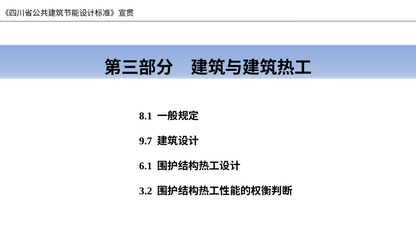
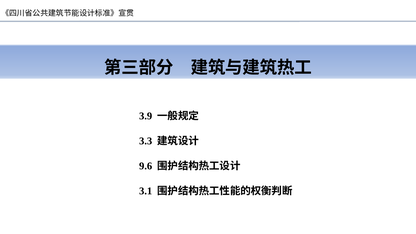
8.1: 8.1 -> 3.9
9.7: 9.7 -> 3.3
6.1: 6.1 -> 9.6
3.2: 3.2 -> 3.1
